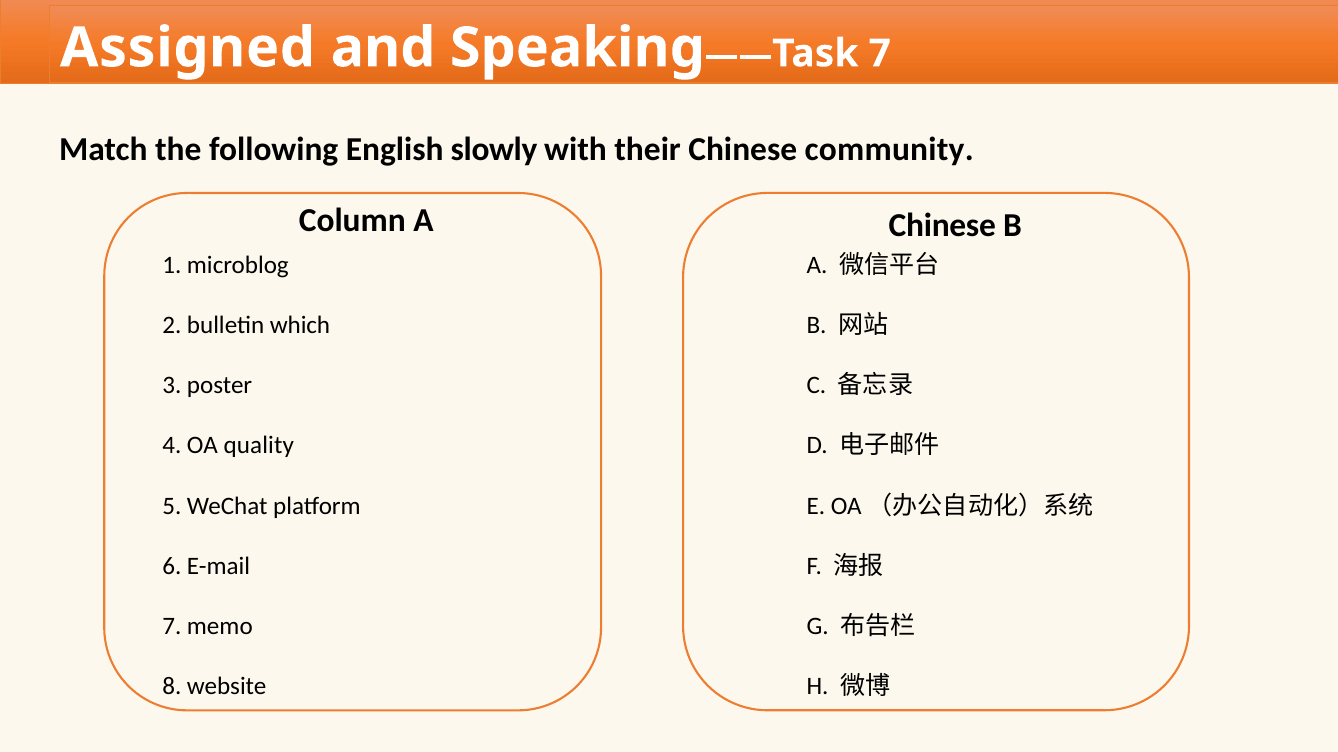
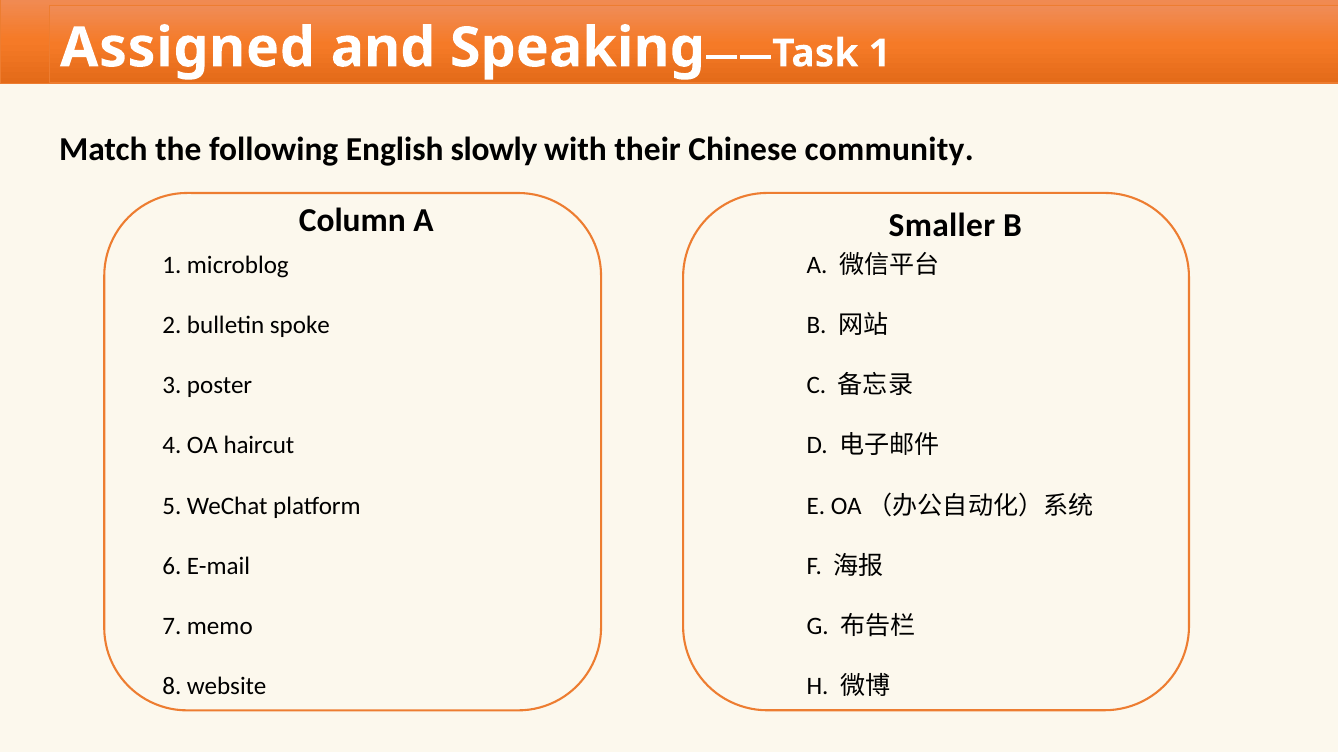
7 at (880, 54): 7 -> 1
Chinese at (942, 226): Chinese -> Smaller
which: which -> spoke
quality: quality -> haircut
